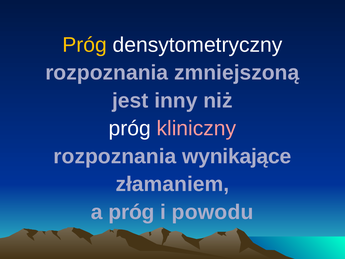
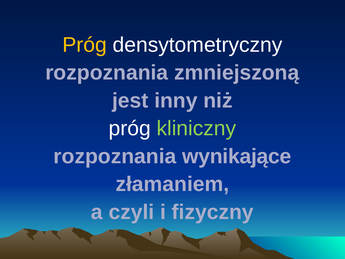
kliniczny colour: pink -> light green
a próg: próg -> czyli
powodu: powodu -> fizyczny
